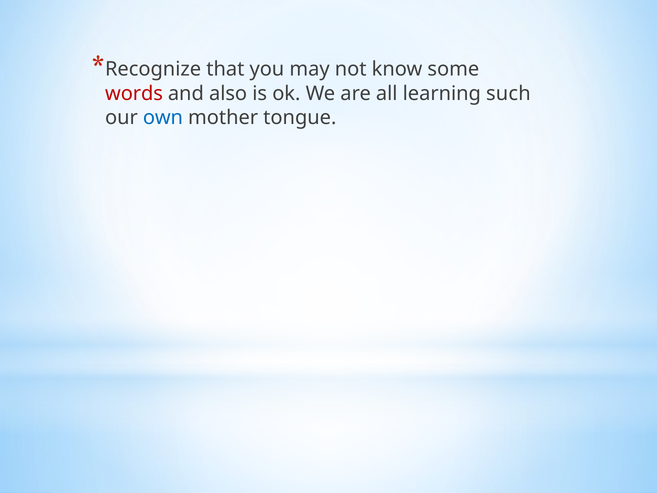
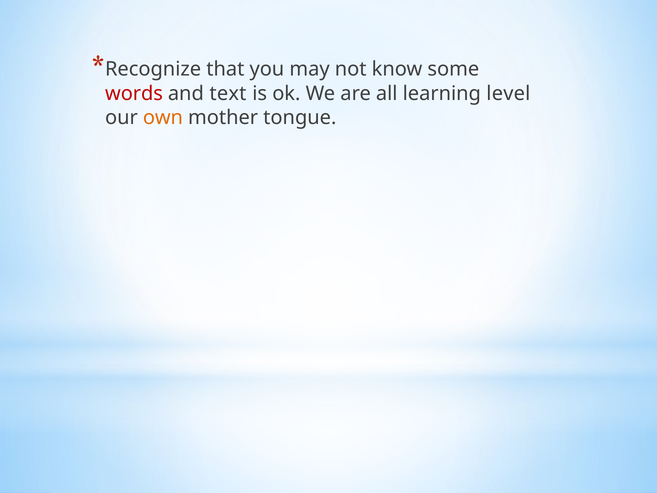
also: also -> text
such: such -> level
own colour: blue -> orange
